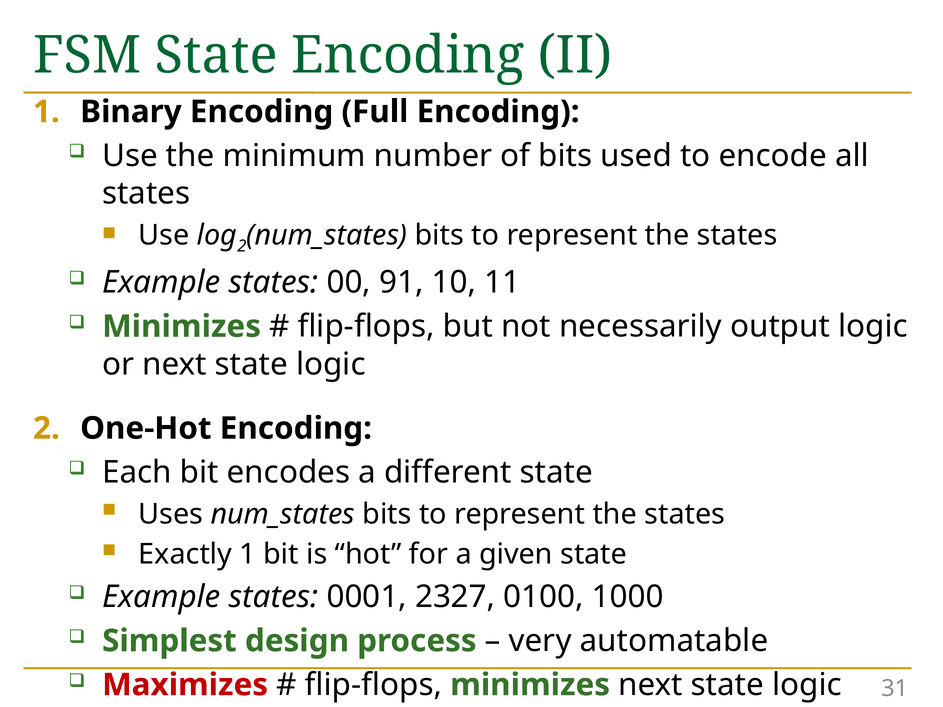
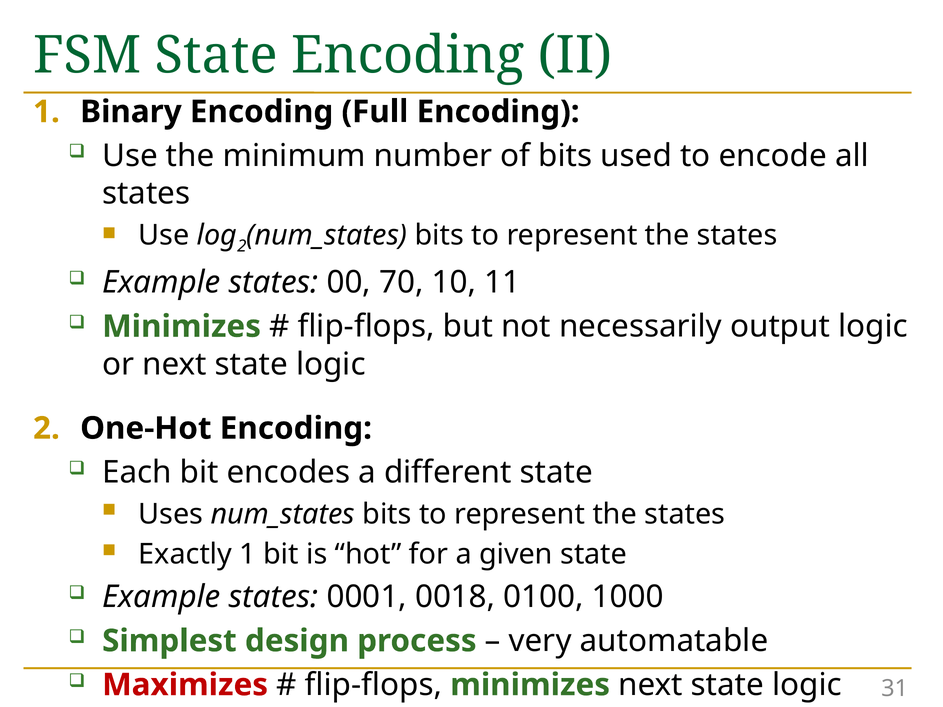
91: 91 -> 70
2327: 2327 -> 0018
